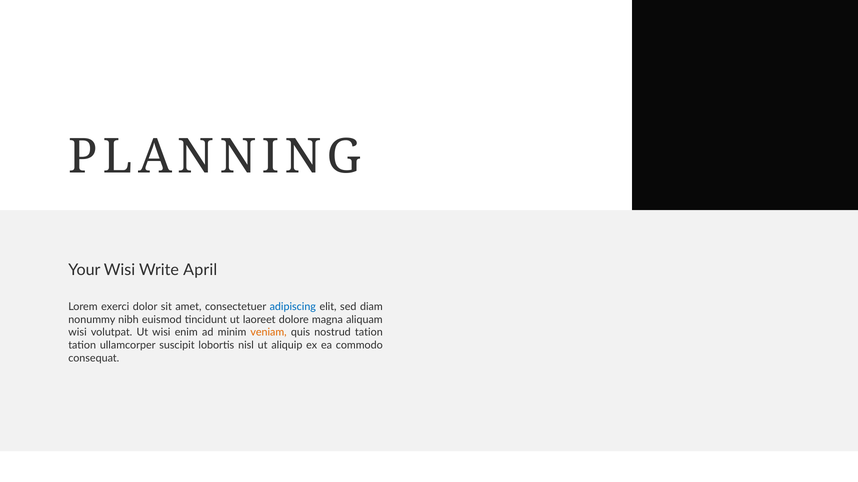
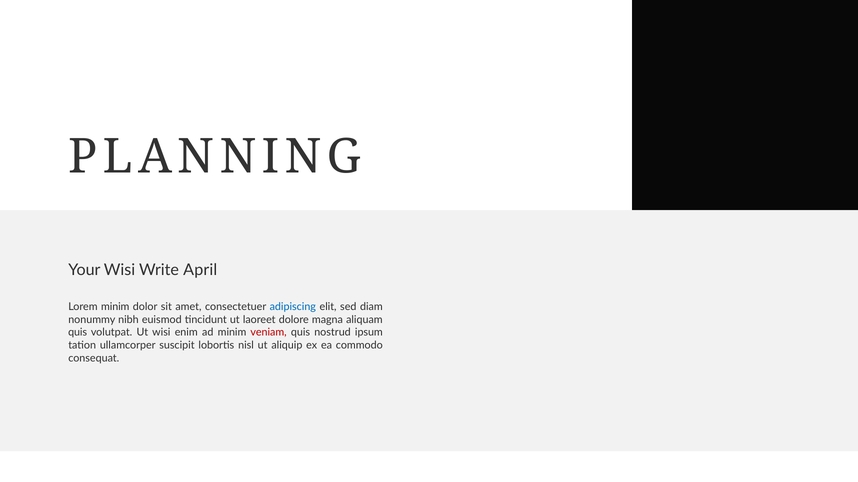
Lorem exerci: exerci -> minim
wisi at (78, 333): wisi -> quis
veniam colour: orange -> red
nostrud tation: tation -> ipsum
